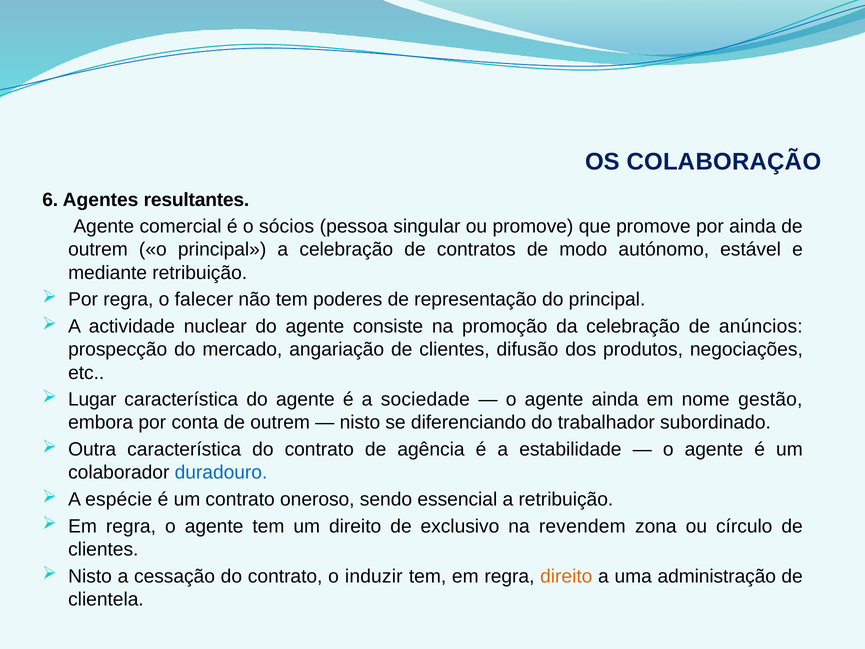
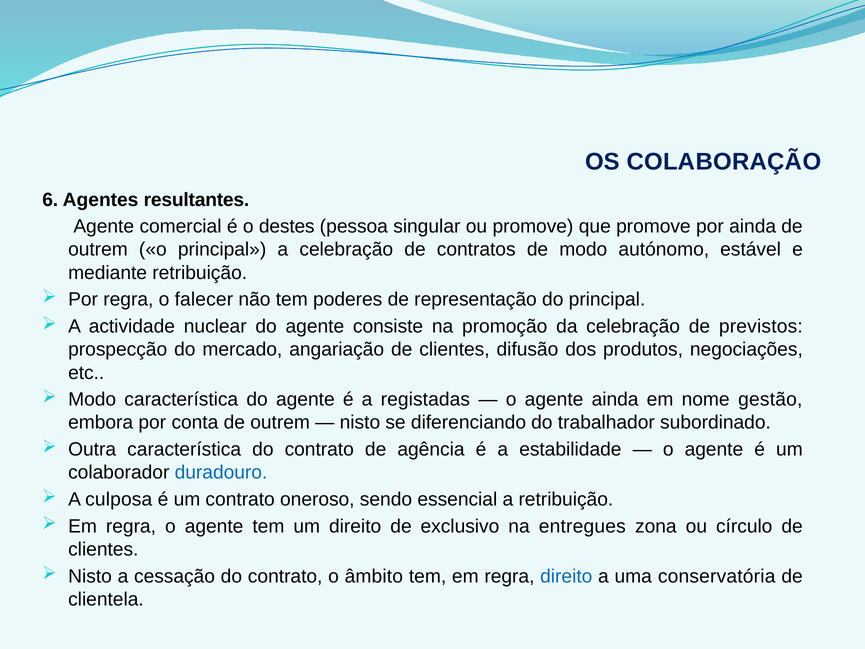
sócios: sócios -> destes
anúncios: anúncios -> previstos
Lugar at (92, 399): Lugar -> Modo
sociedade: sociedade -> registadas
espécie: espécie -> culposa
revendem: revendem -> entregues
induzir: induzir -> âmbito
direito at (566, 576) colour: orange -> blue
administração: administração -> conservatória
